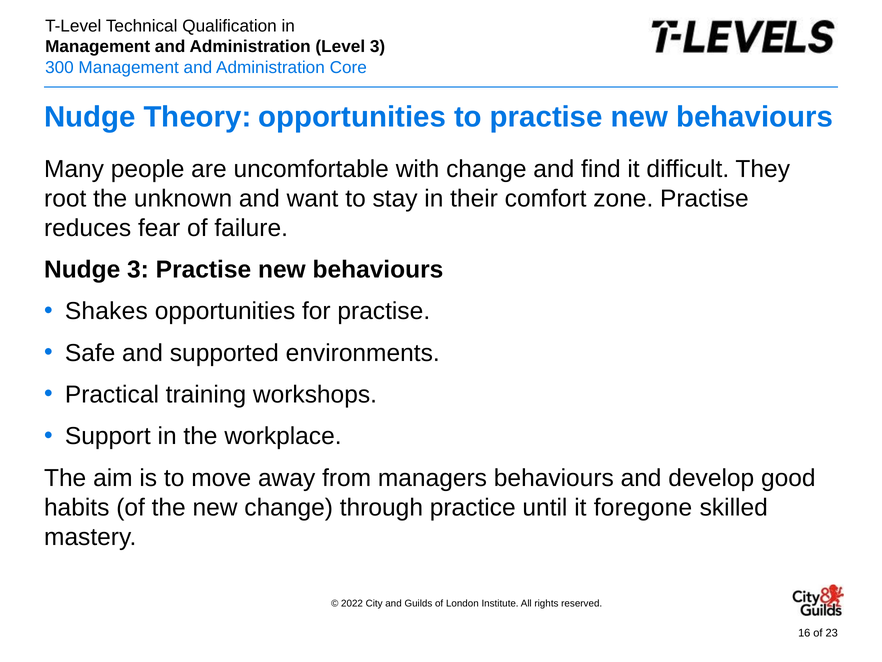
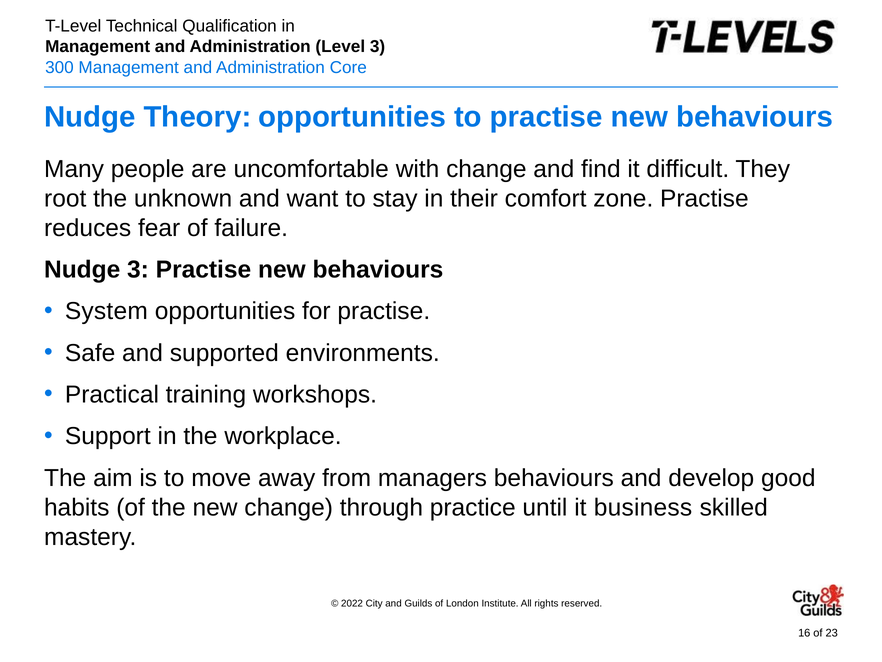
Shakes: Shakes -> System
foregone: foregone -> business
